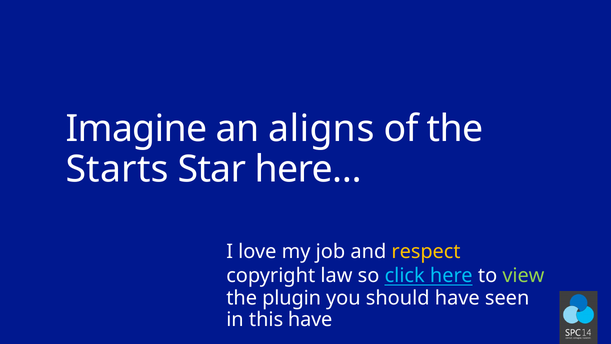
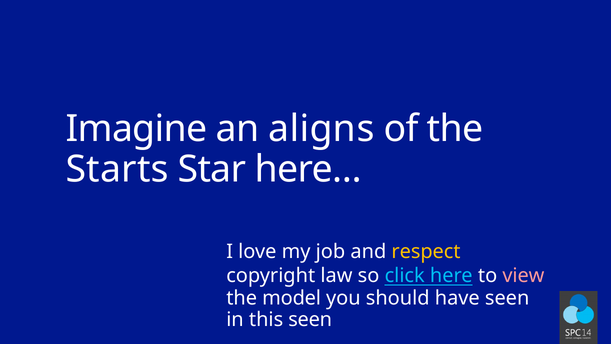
view colour: light green -> pink
plugin: plugin -> model
this have: have -> seen
